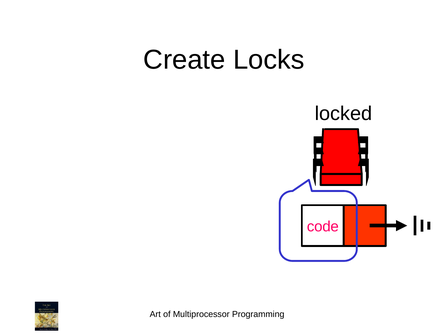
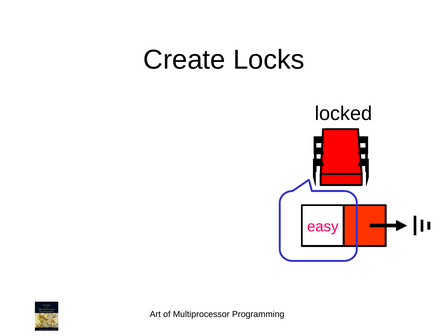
code: code -> easy
